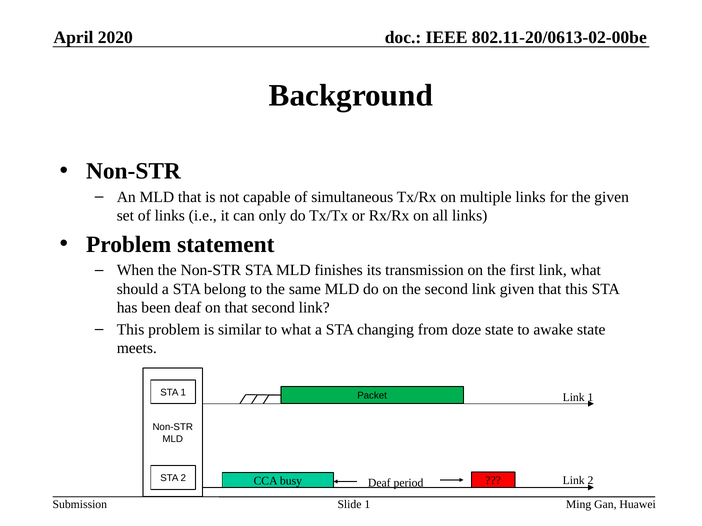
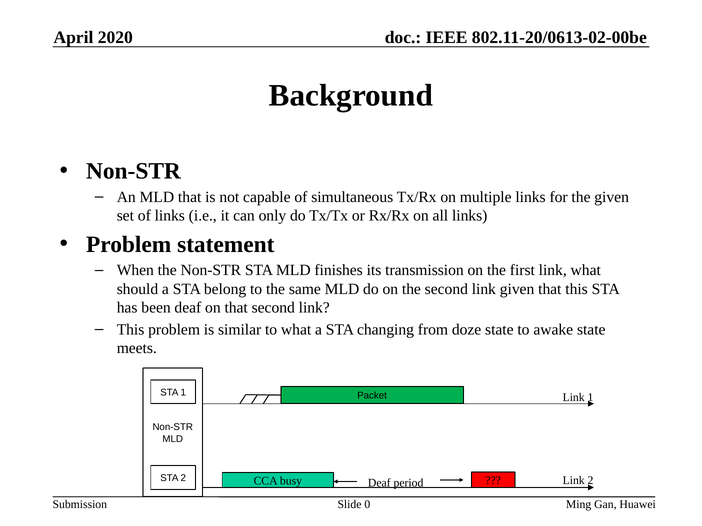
Slide 1: 1 -> 0
